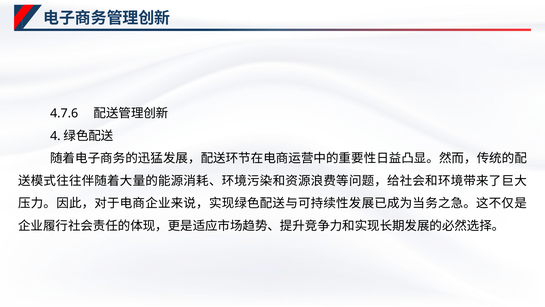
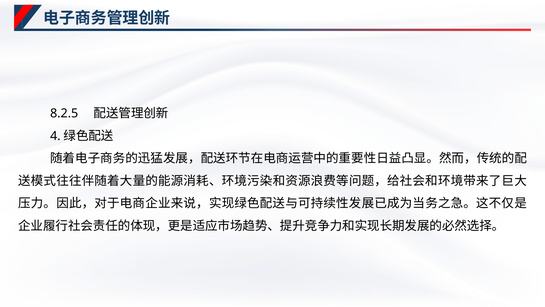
4.7.6: 4.7.6 -> 8.2.5
